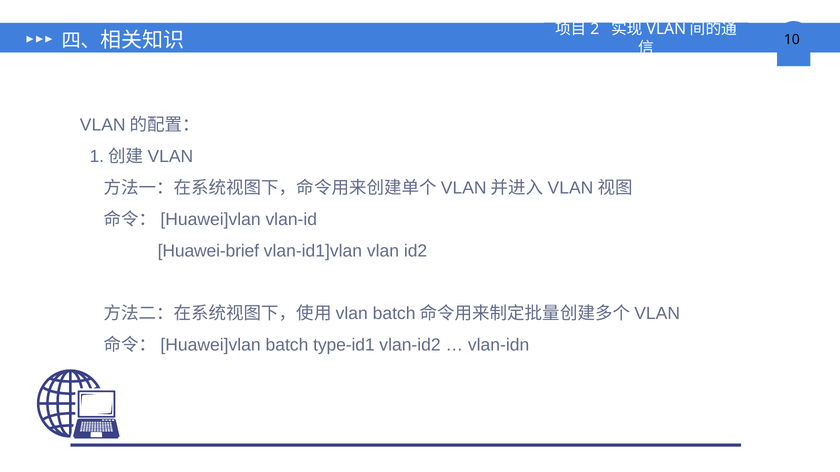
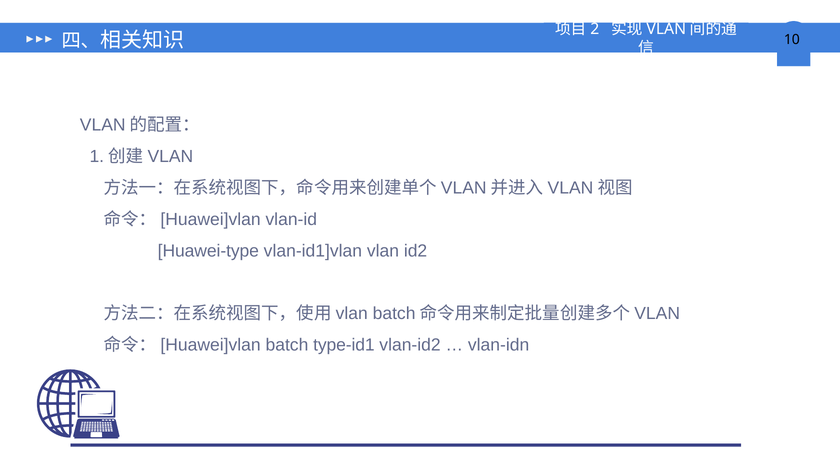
Huawei-brief: Huawei-brief -> Huawei-type
